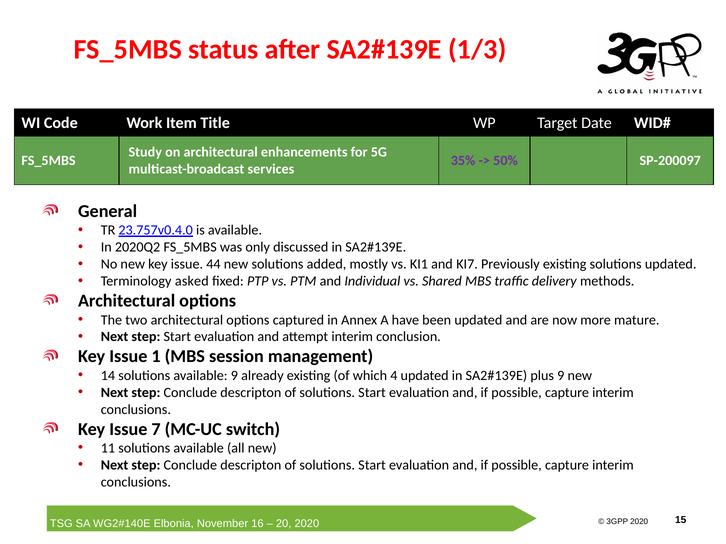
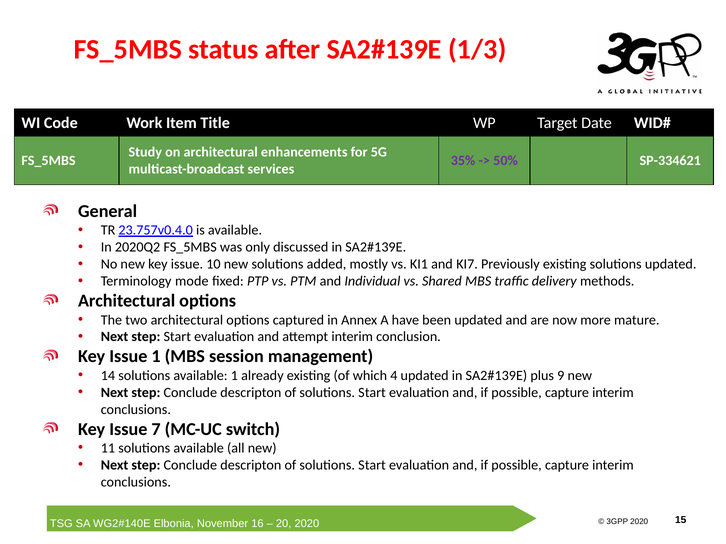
SP-200097: SP-200097 -> SP-334621
44: 44 -> 10
asked: asked -> mode
available 9: 9 -> 1
